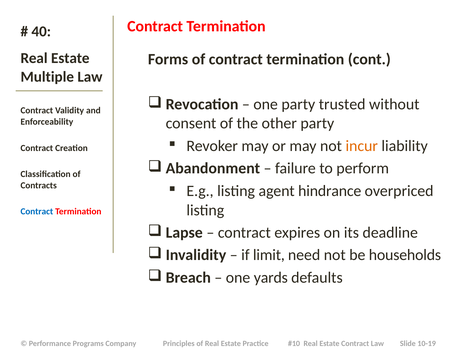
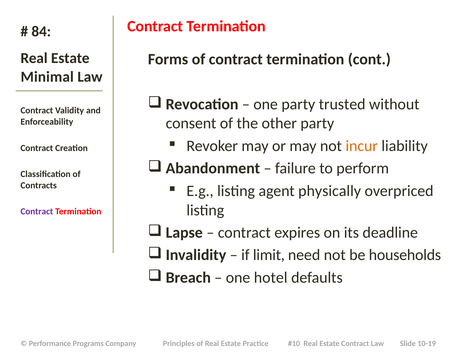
40: 40 -> 84
Multiple: Multiple -> Minimal
hindrance: hindrance -> physically
Contract at (37, 211) colour: blue -> purple
yards: yards -> hotel
